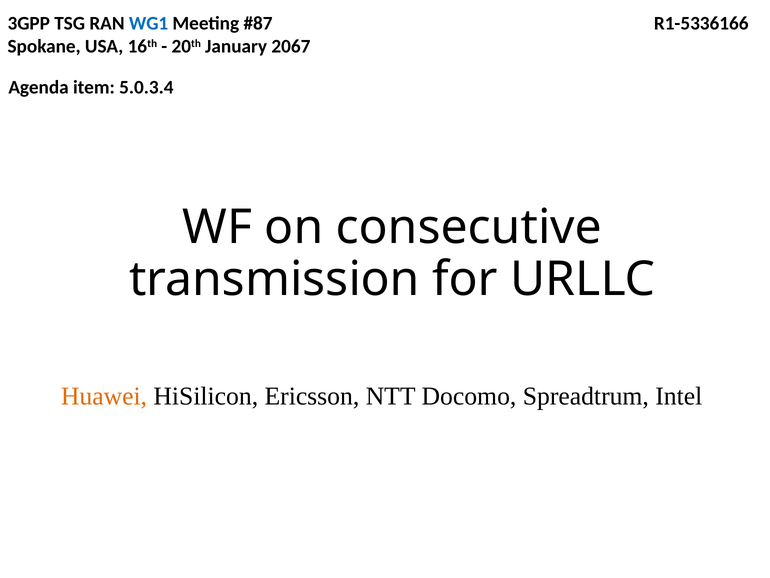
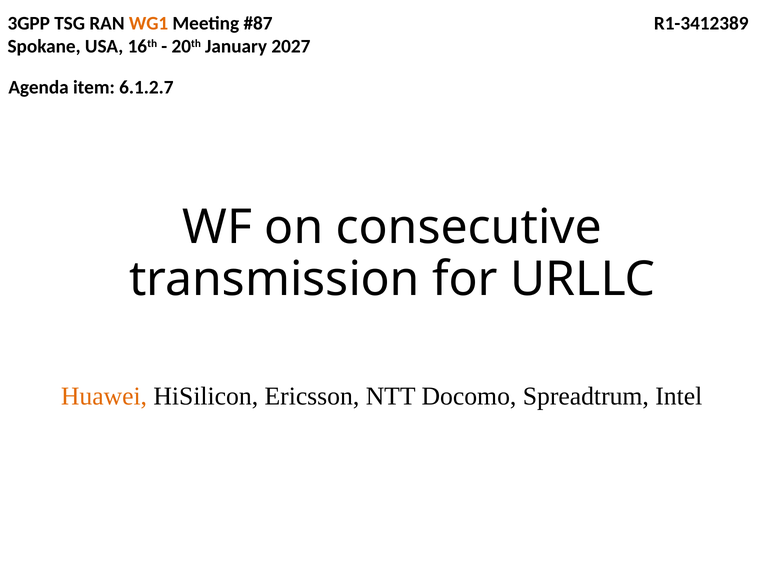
WG1 colour: blue -> orange
R1-5336166: R1-5336166 -> R1-3412389
2067: 2067 -> 2027
5.0.3.4: 5.0.3.4 -> 6.1.2.7
